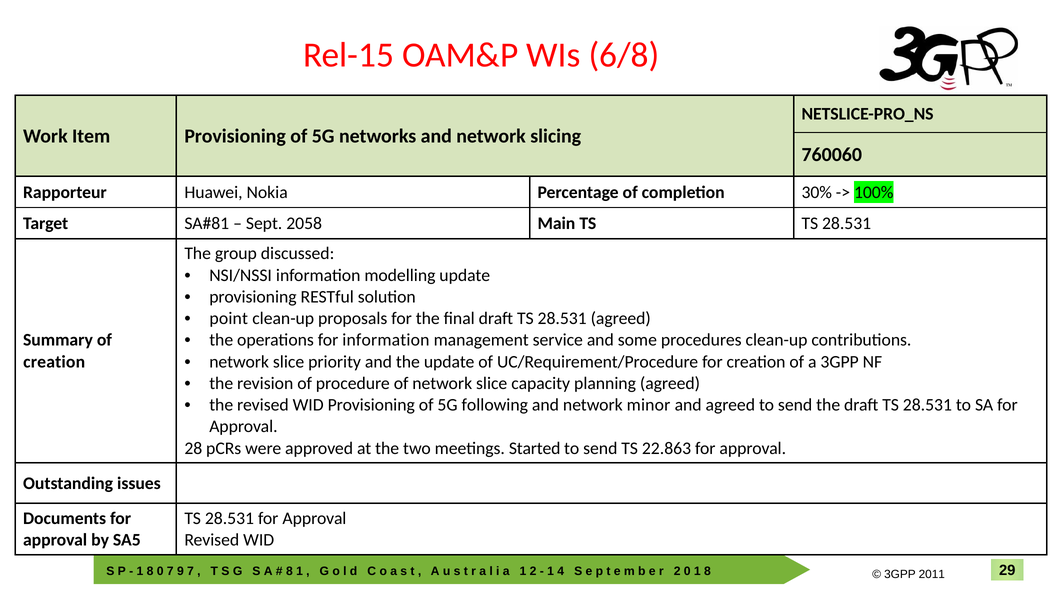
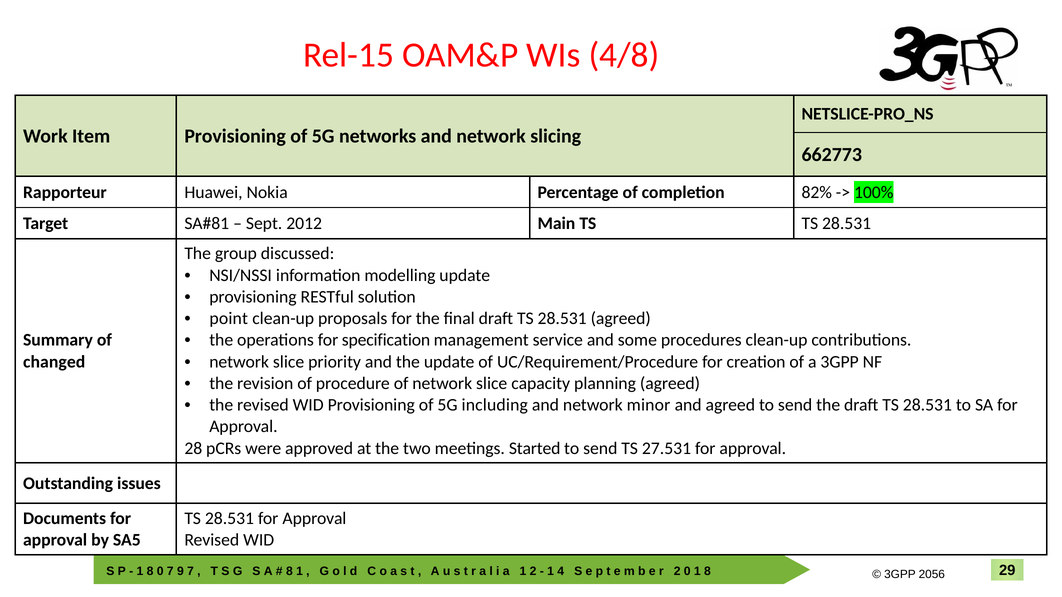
6/8: 6/8 -> 4/8
760060: 760060 -> 662773
30%: 30% -> 82%
Sept 2058: 2058 -> 2012
for information: information -> specification
creation at (54, 362): creation -> changed
following: following -> including
22.863: 22.863 -> 27.531
2011: 2011 -> 2056
